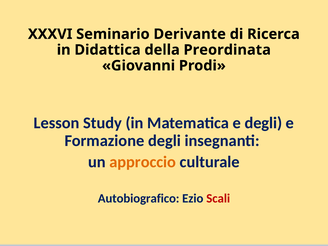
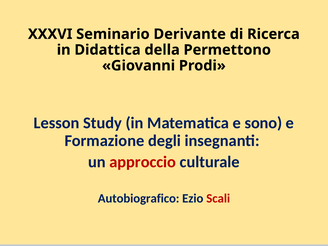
Preordinata: Preordinata -> Permettono
e degli: degli -> sono
approccio colour: orange -> red
